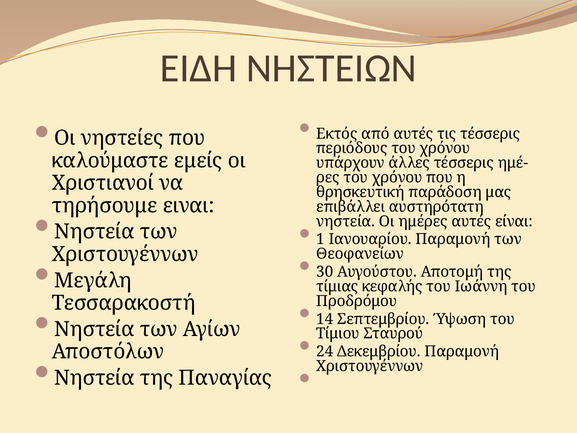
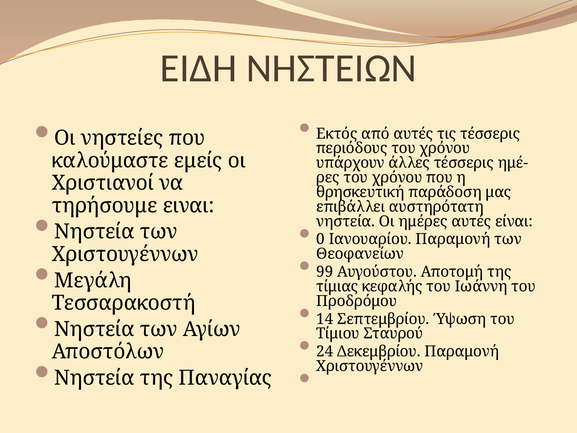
1: 1 -> 0
30: 30 -> 99
